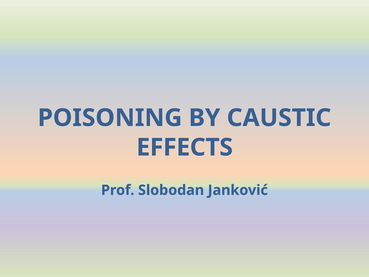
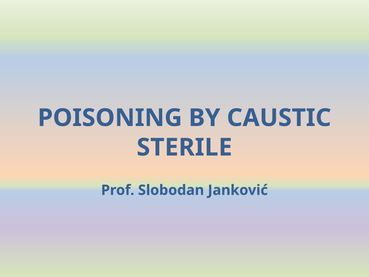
EFFECTS: EFFECTS -> STERILE
